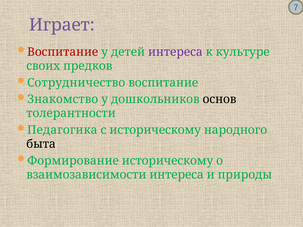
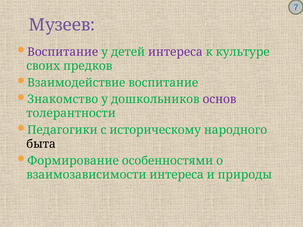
Играет: Играет -> Музеев
Воспитание at (63, 52) colour: red -> purple
Сотрудничество: Сотрудничество -> Взаимодействие
основ colour: black -> purple
Педагогика: Педагогика -> Педагогики
Формирование историческому: историческому -> особенностями
